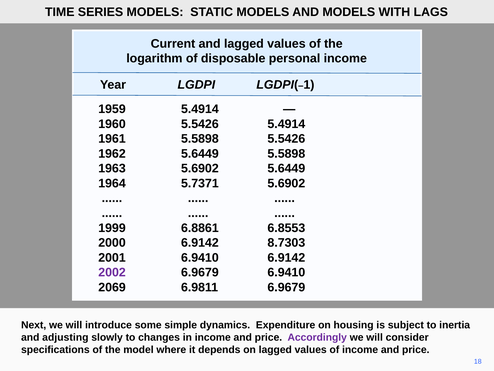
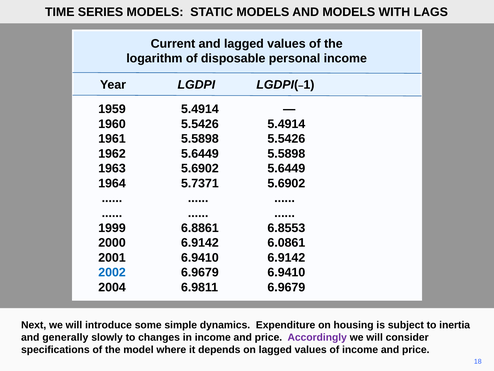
8.7303: 8.7303 -> 6.0861
2002 colour: purple -> blue
2069: 2069 -> 2004
adjusting: adjusting -> generally
